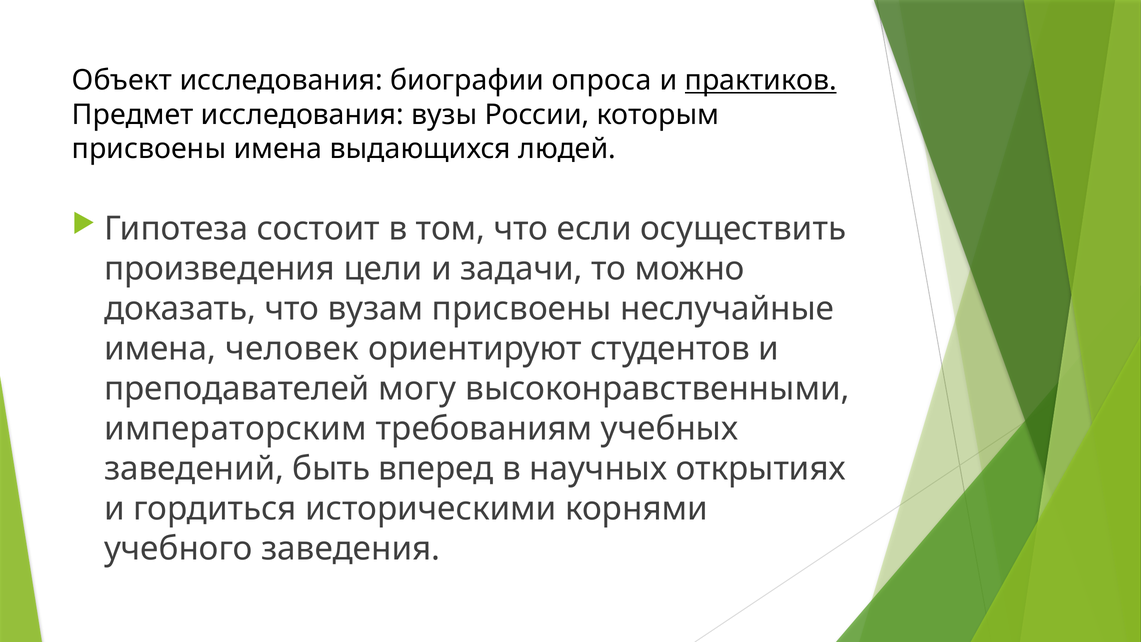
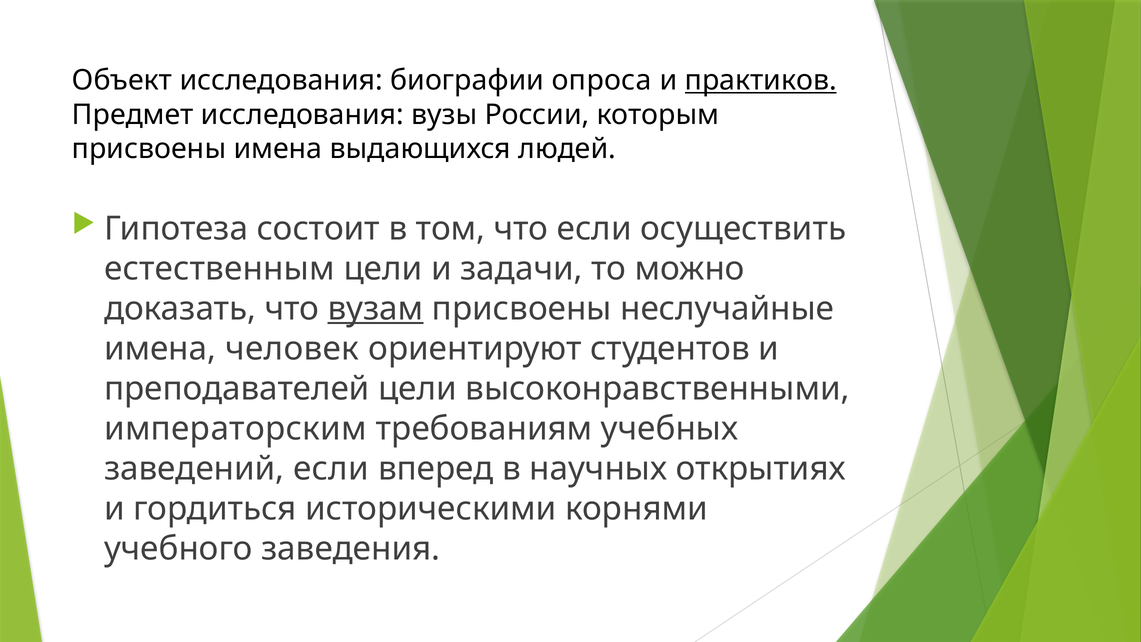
произведения: произведения -> естественным
вузам underline: none -> present
преподавателей могу: могу -> цели
заведений быть: быть -> если
